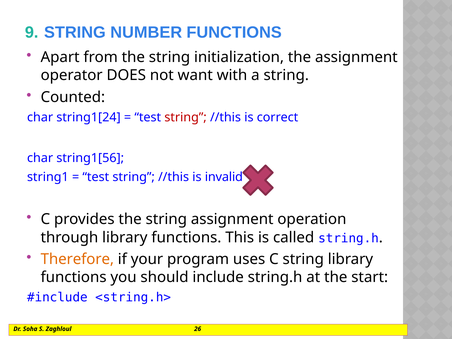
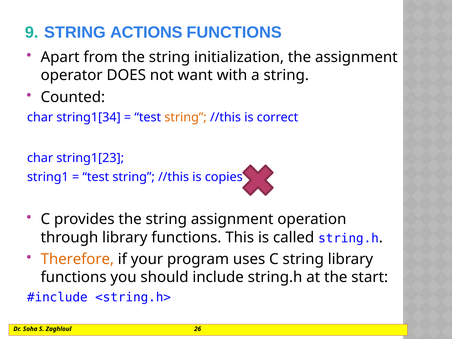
NUMBER: NUMBER -> ACTIONS
string1[24: string1[24 -> string1[34
string at (186, 117) colour: red -> orange
string1[56: string1[56 -> string1[23
invalid: invalid -> copies
